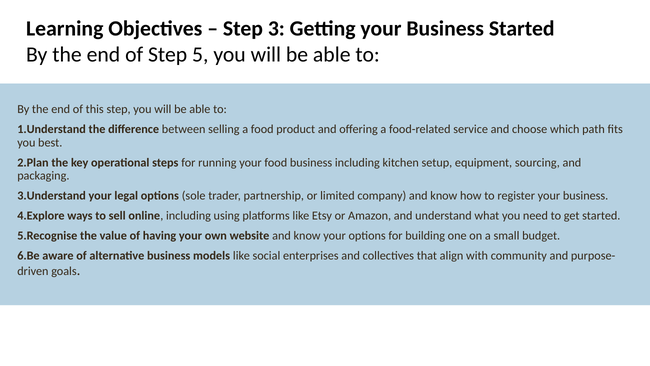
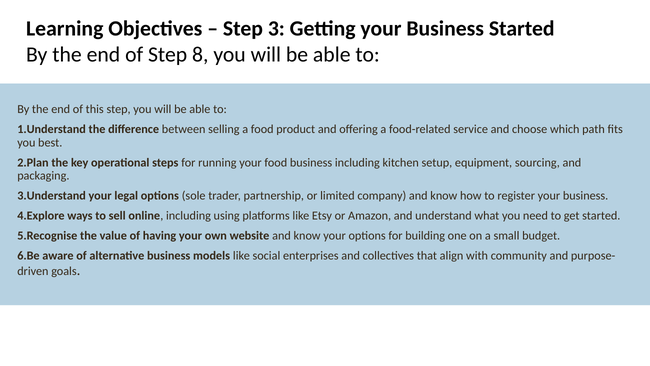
5: 5 -> 8
